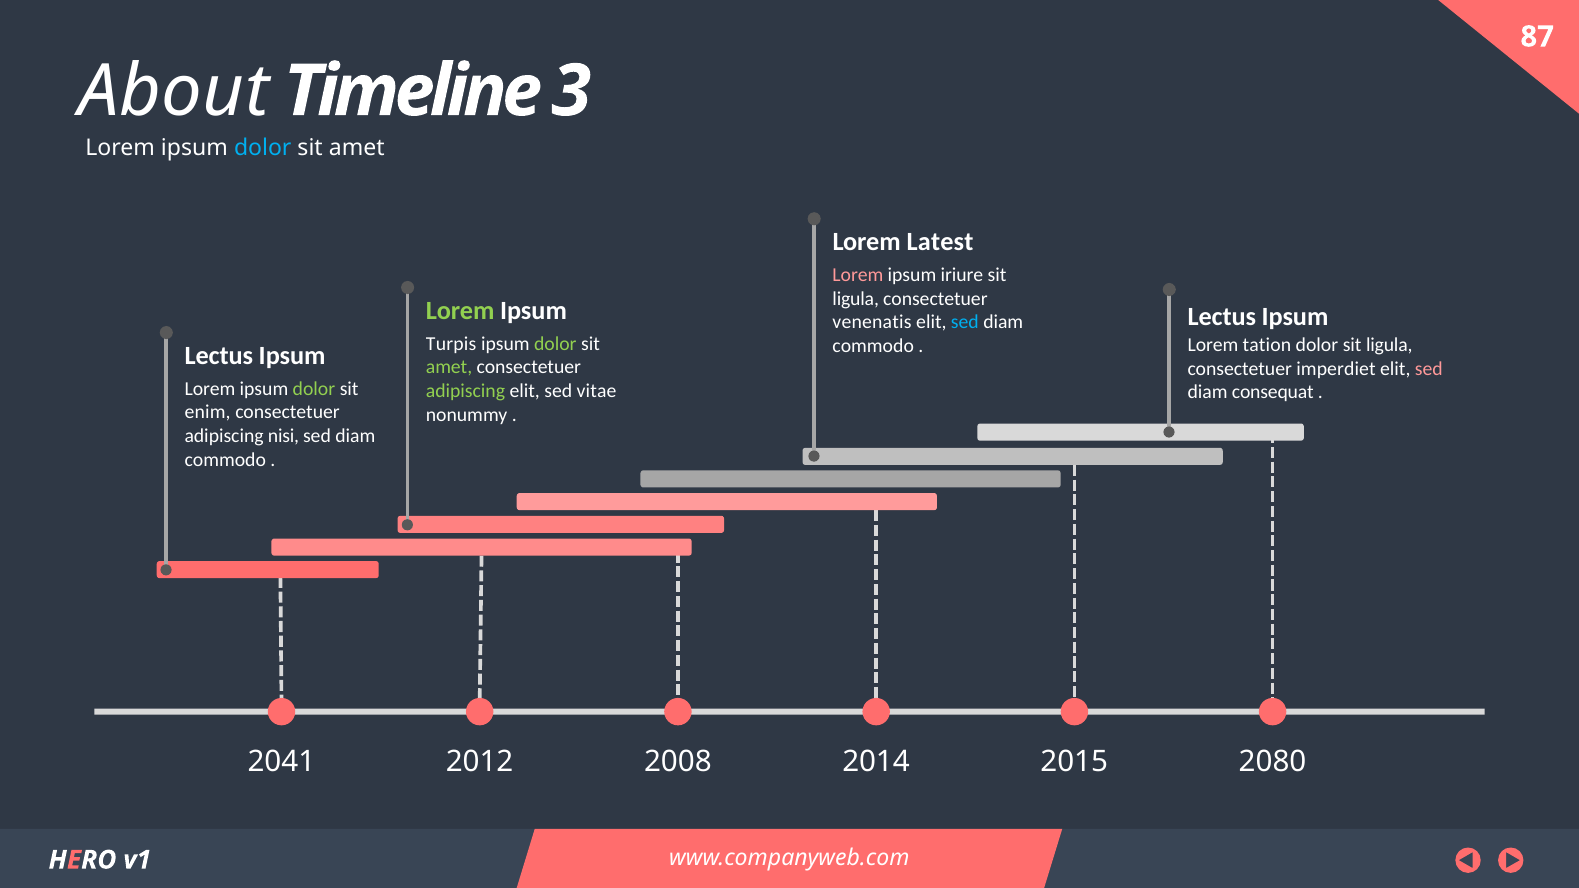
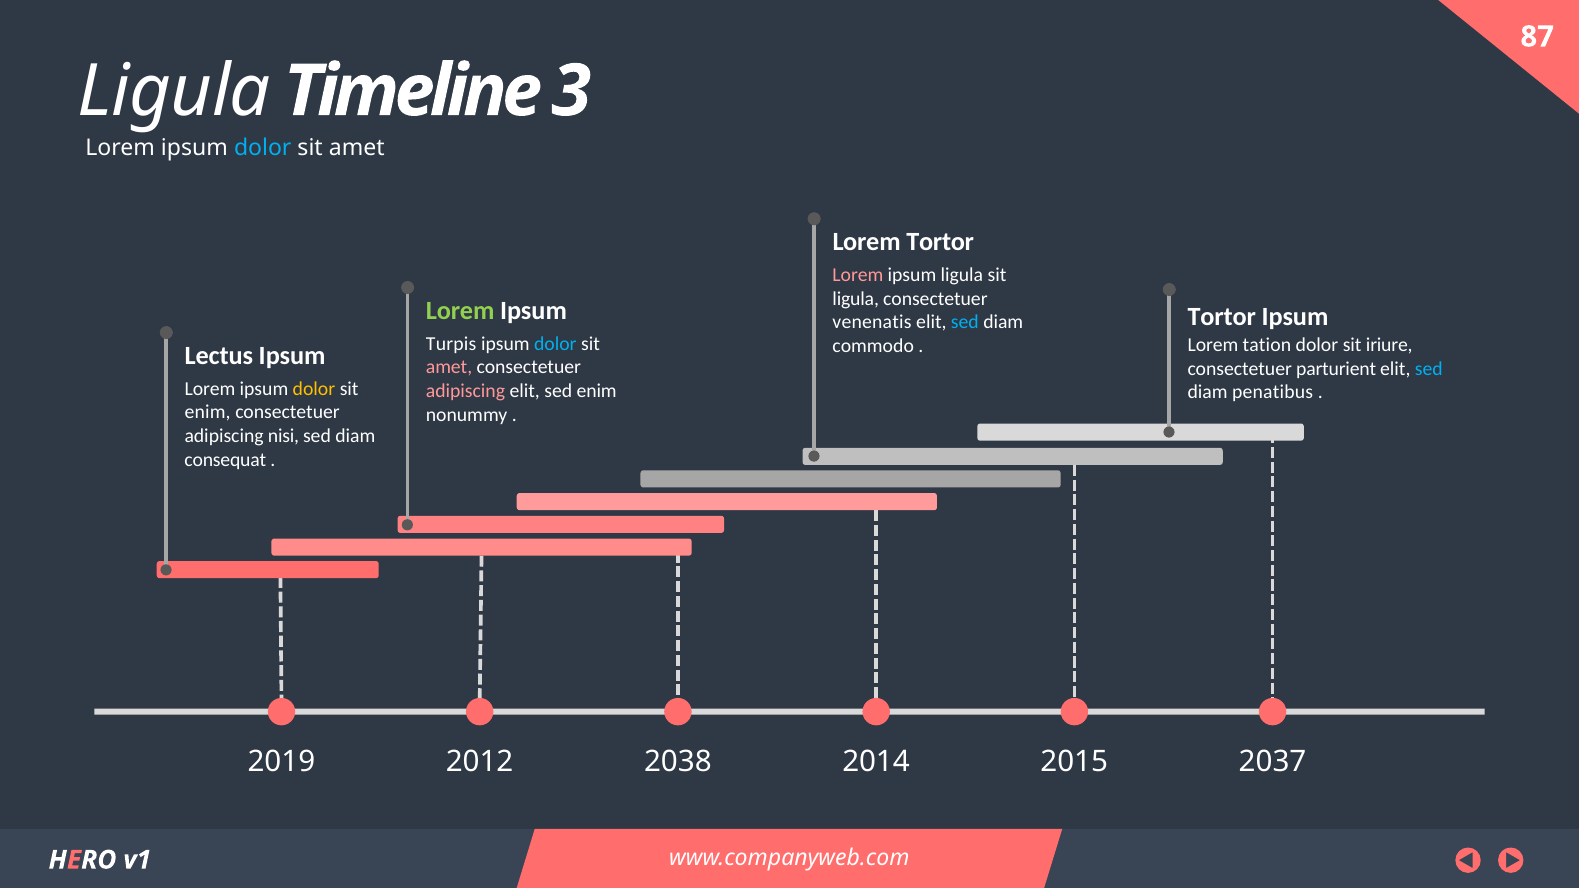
About at (174, 91): About -> Ligula
Lorem Latest: Latest -> Tortor
ipsum iriure: iriure -> ligula
Lectus at (1222, 317): Lectus -> Tortor
dolor sit ligula: ligula -> iriure
dolor at (555, 344) colour: light green -> light blue
amet at (449, 367) colour: light green -> pink
imperdiet: imperdiet -> parturient
sed at (1429, 369) colour: pink -> light blue
dolor at (314, 389) colour: light green -> yellow
adipiscing at (465, 391) colour: light green -> pink
sed vitae: vitae -> enim
consequat: consequat -> penatibus
commodo at (225, 460): commodo -> consequat
2041: 2041 -> 2019
2008: 2008 -> 2038
2080: 2080 -> 2037
